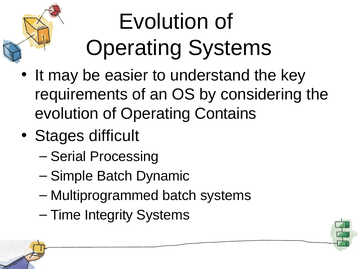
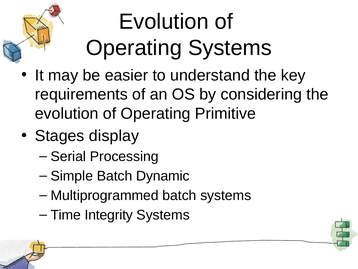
Contains: Contains -> Primitive
difficult: difficult -> display
